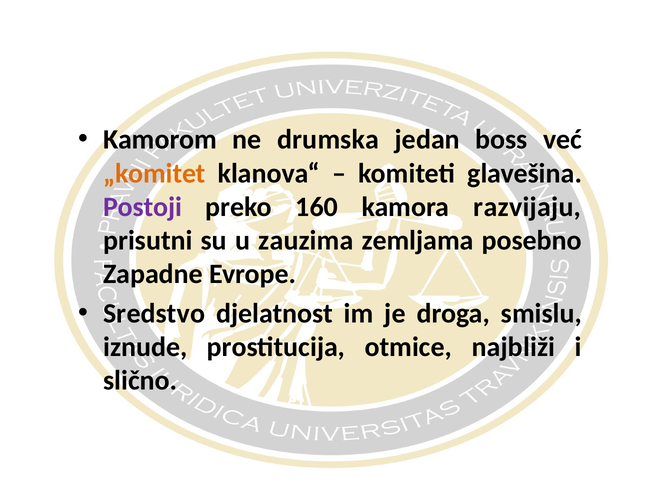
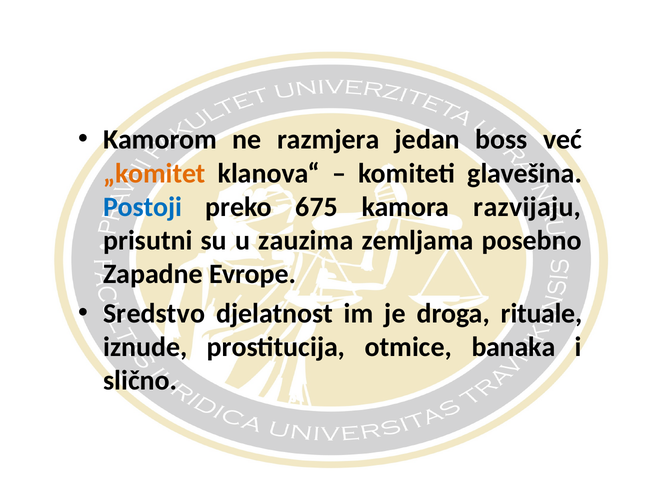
drumska: drumska -> razmjera
Postoji colour: purple -> blue
160: 160 -> 675
smislu: smislu -> rituale
najbliži: najbliži -> banaka
